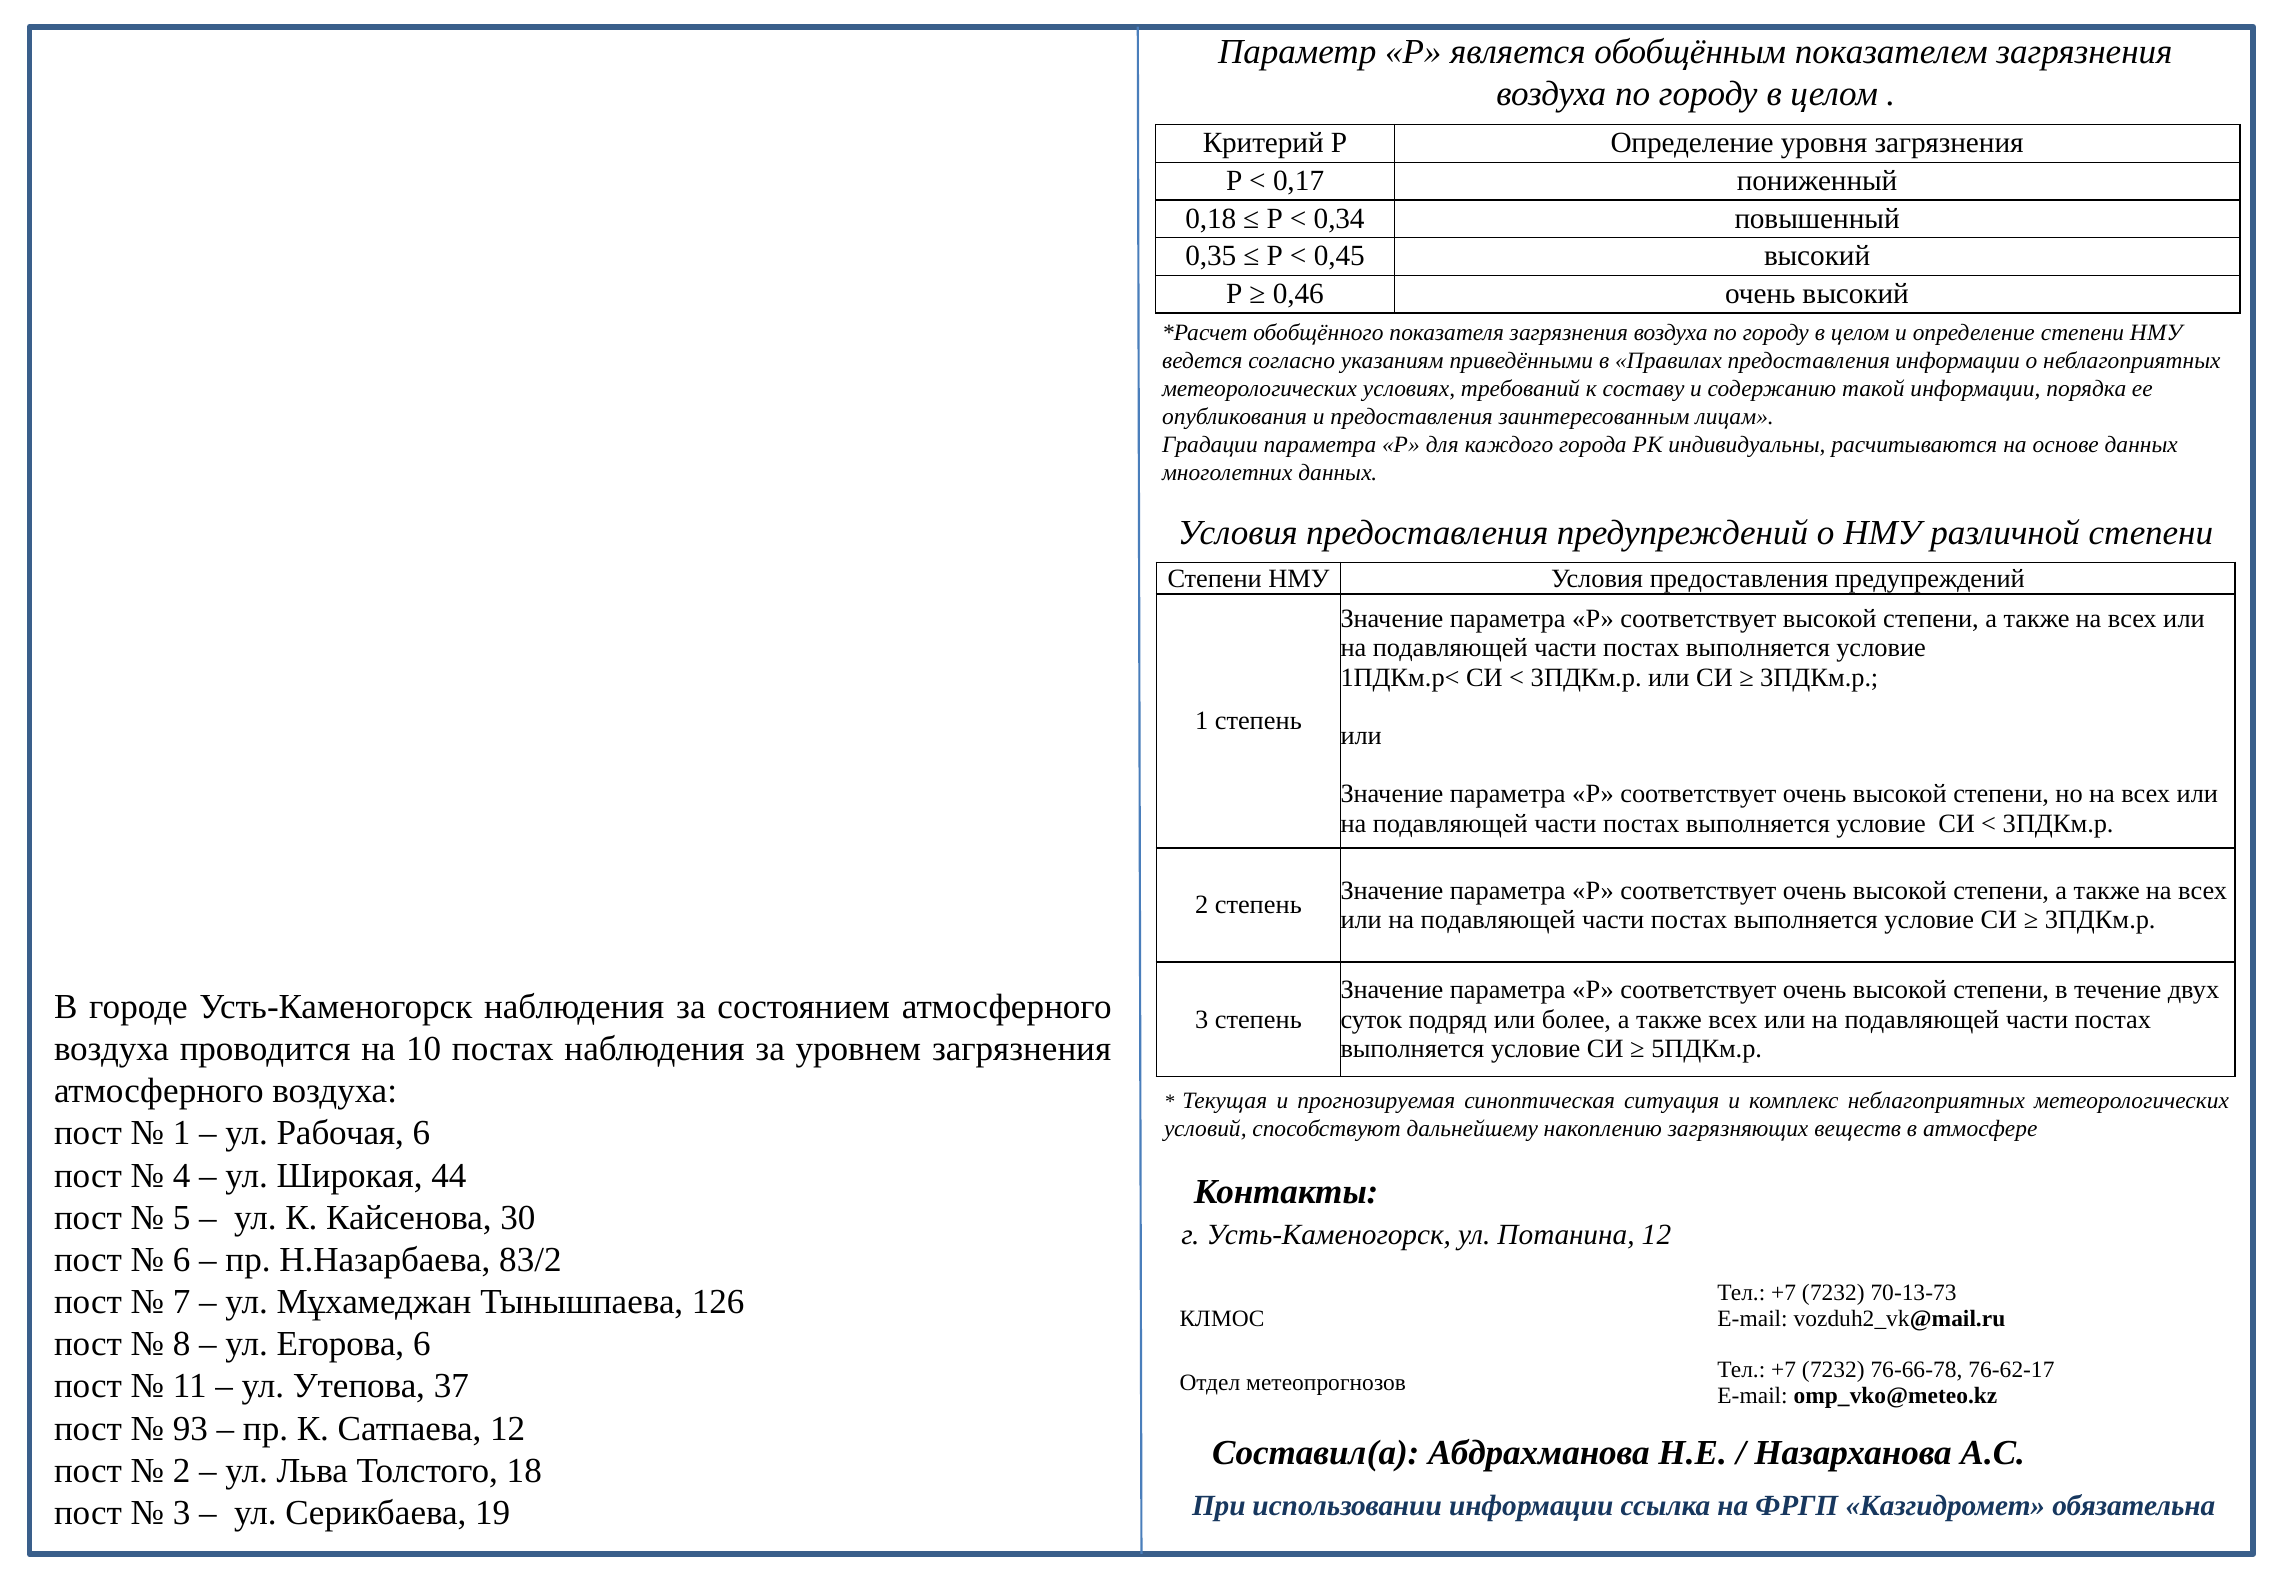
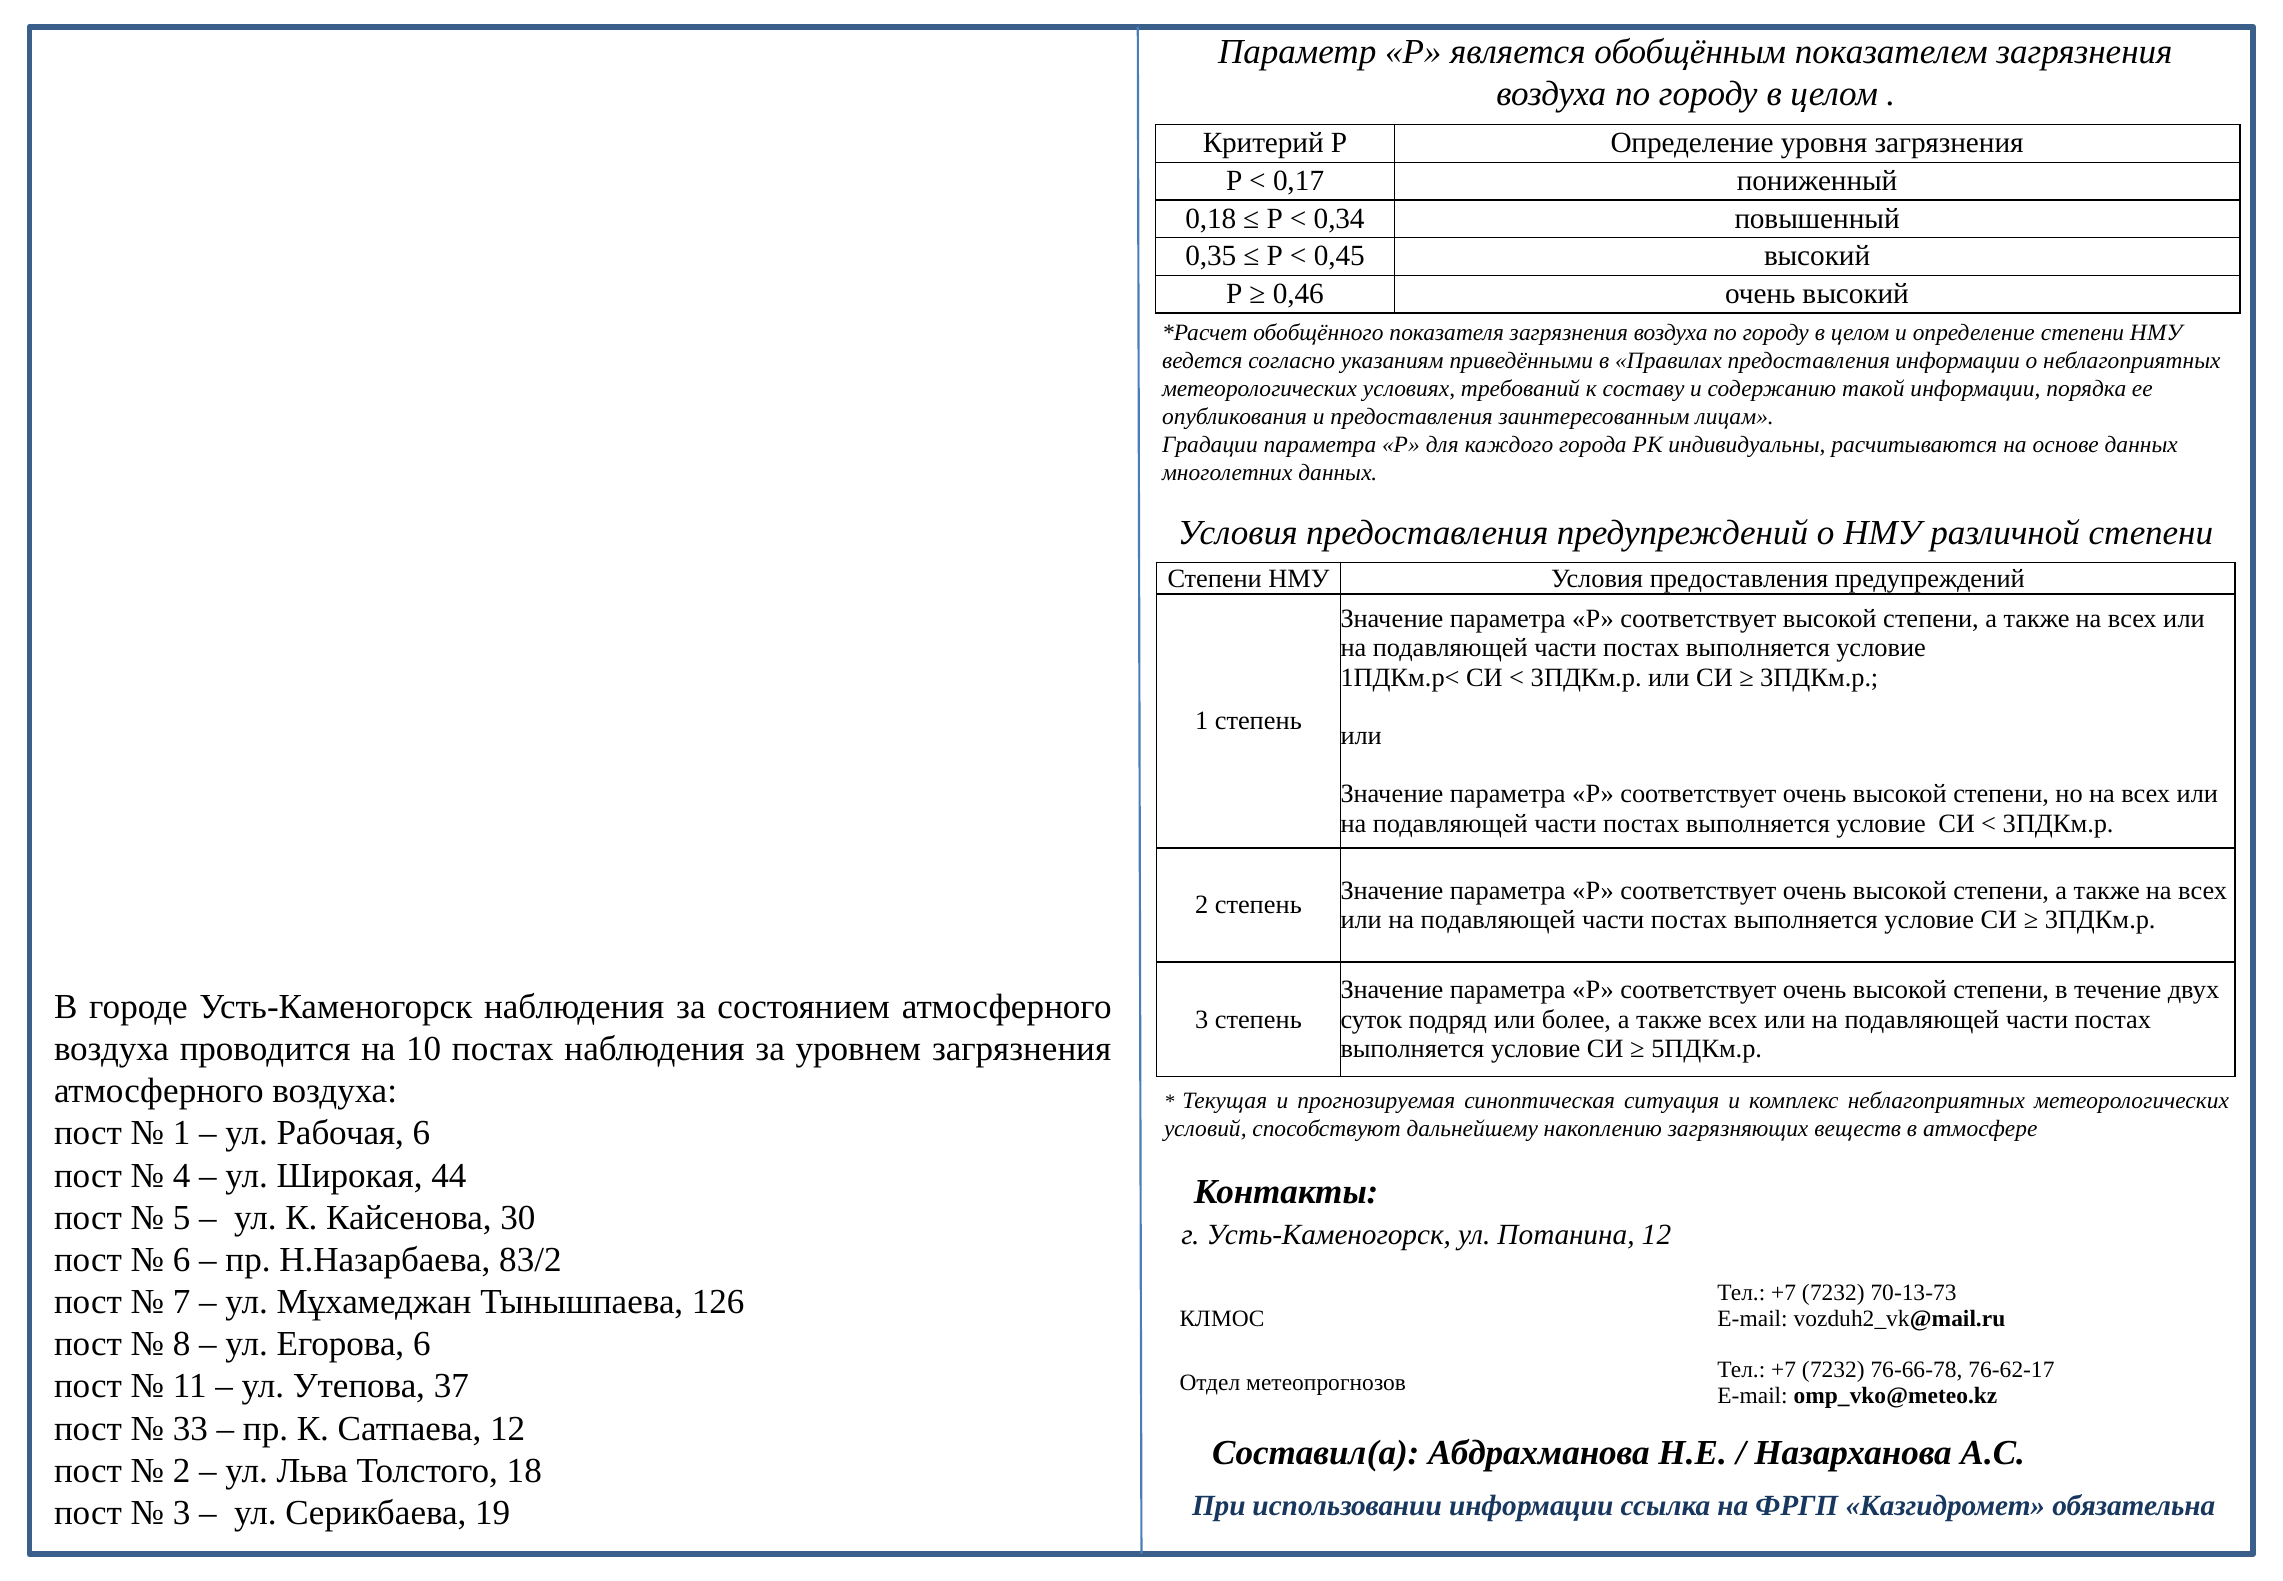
93: 93 -> 33
